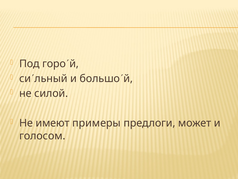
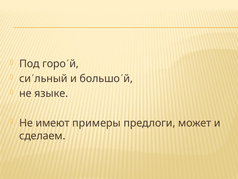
силой: силой -> языке
голосом: голосом -> сделаем
